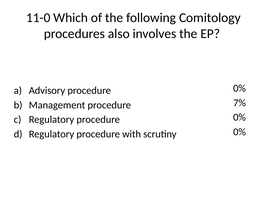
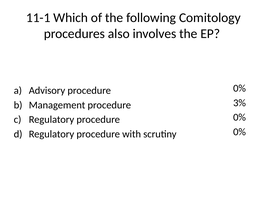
11-0: 11-0 -> 11-1
7%: 7% -> 3%
